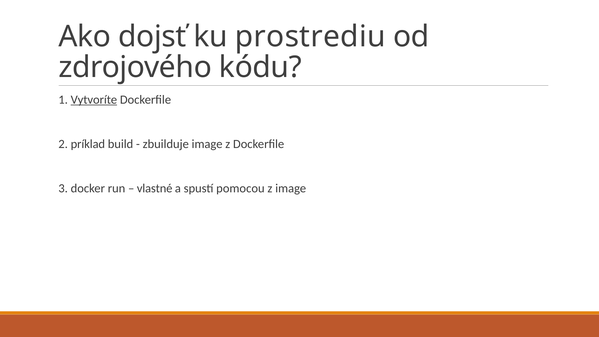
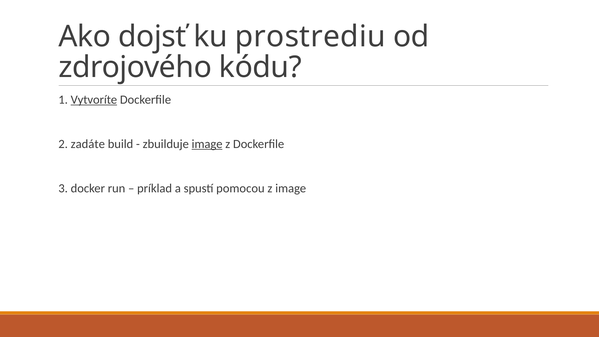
príklad: príklad -> zadáte
image at (207, 144) underline: none -> present
vlastné: vlastné -> príklad
